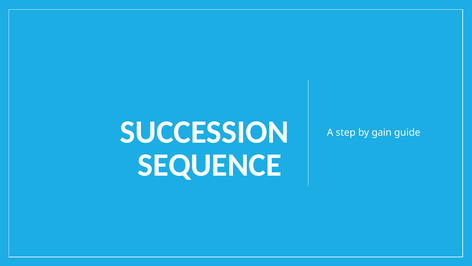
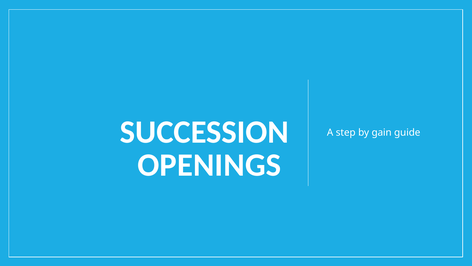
SEQUENCE: SEQUENCE -> OPENINGS
